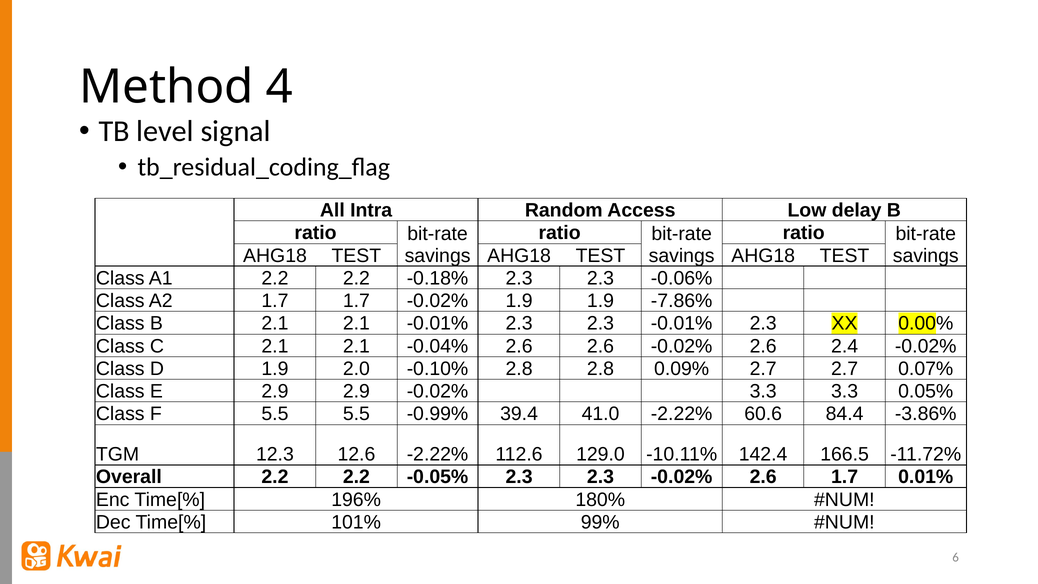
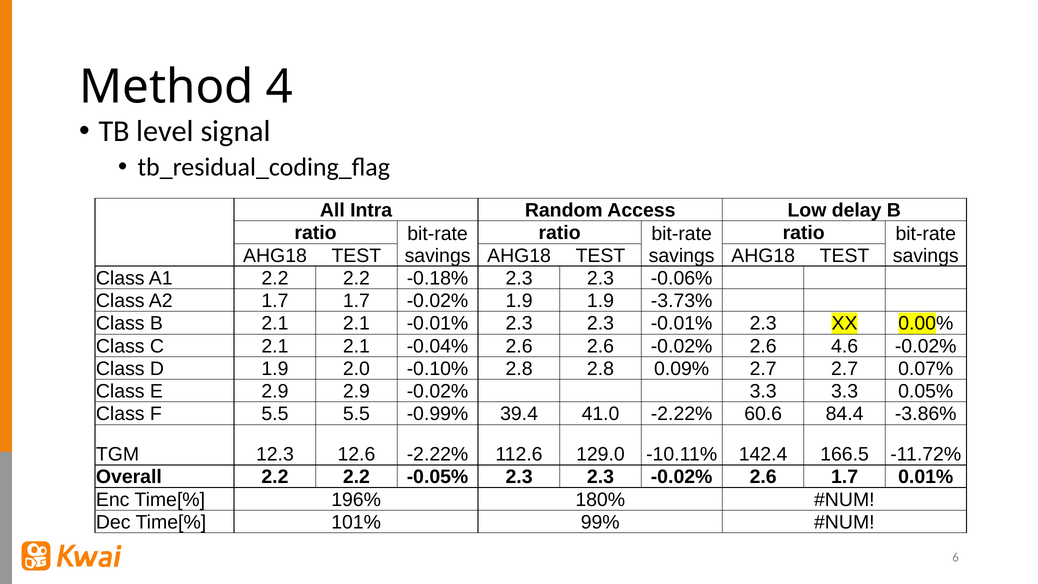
-7.86%: -7.86% -> -3.73%
2.4: 2.4 -> 4.6
